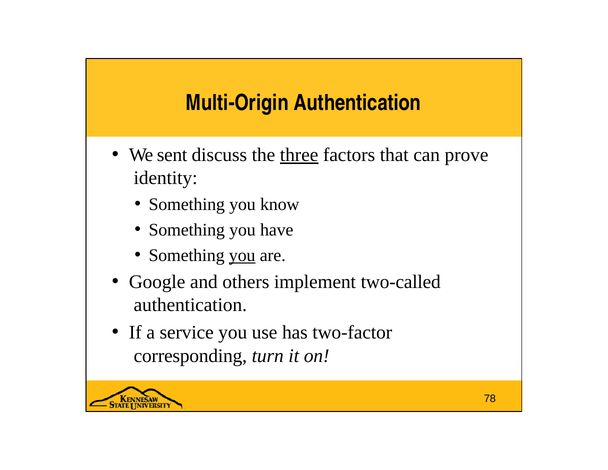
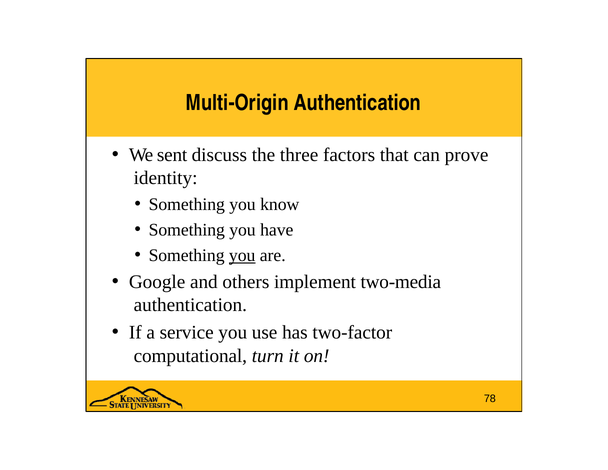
three underline: present -> none
two-called: two-called -> two-media
corresponding: corresponding -> computational
